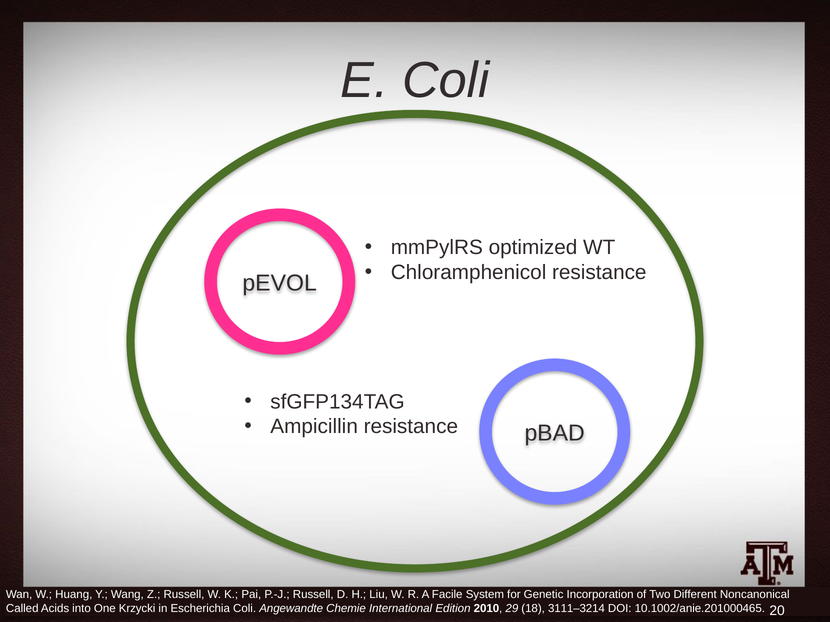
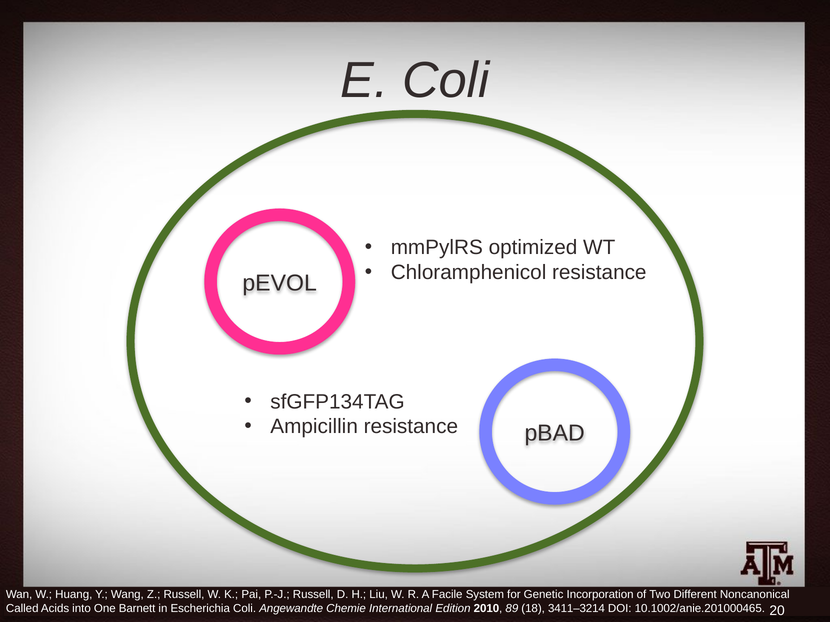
Krzycki: Krzycki -> Barnett
29: 29 -> 89
3111–3214: 3111–3214 -> 3411–3214
